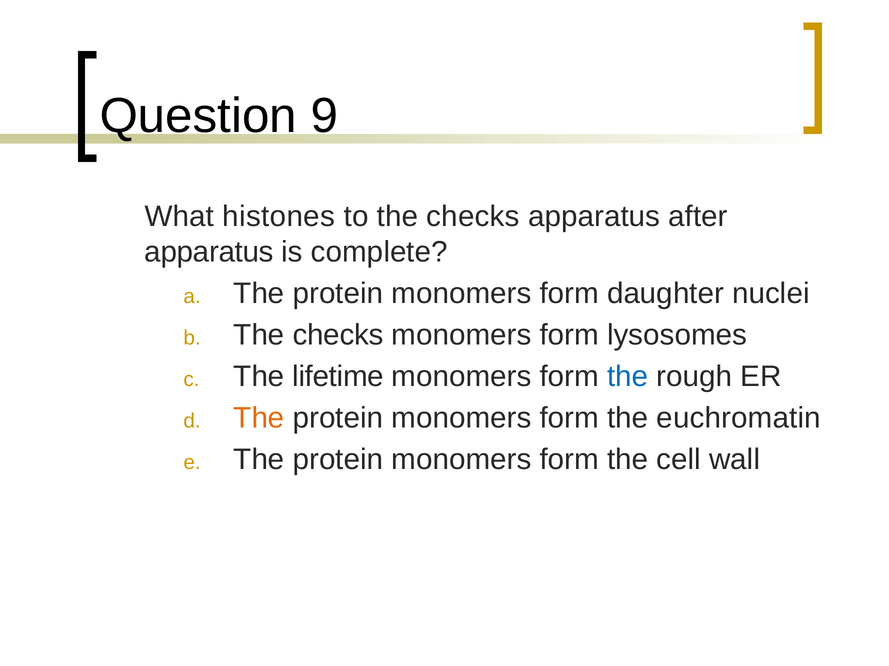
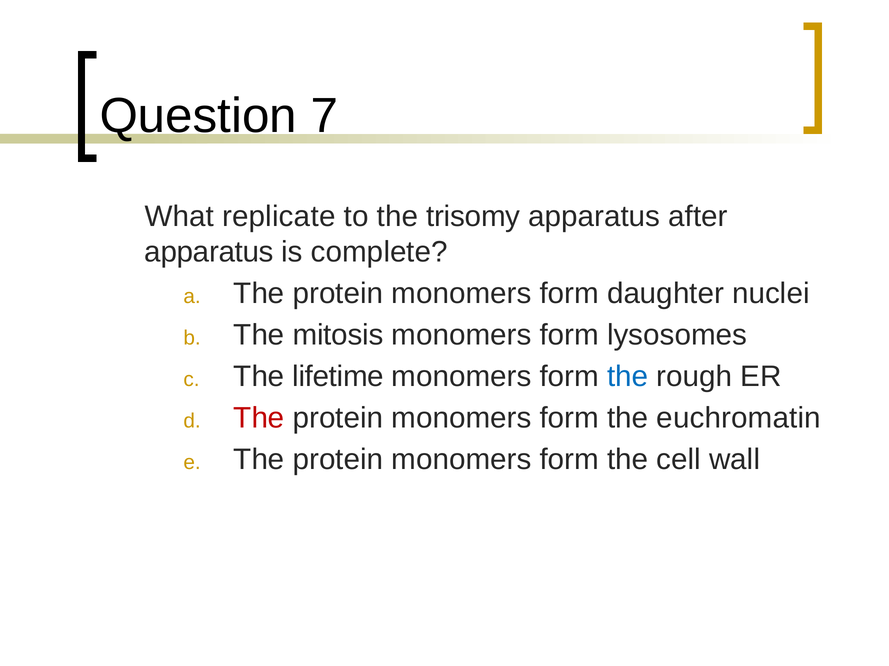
9: 9 -> 7
histones: histones -> replicate
to the checks: checks -> trisomy
checks at (338, 335): checks -> mitosis
The at (259, 418) colour: orange -> red
